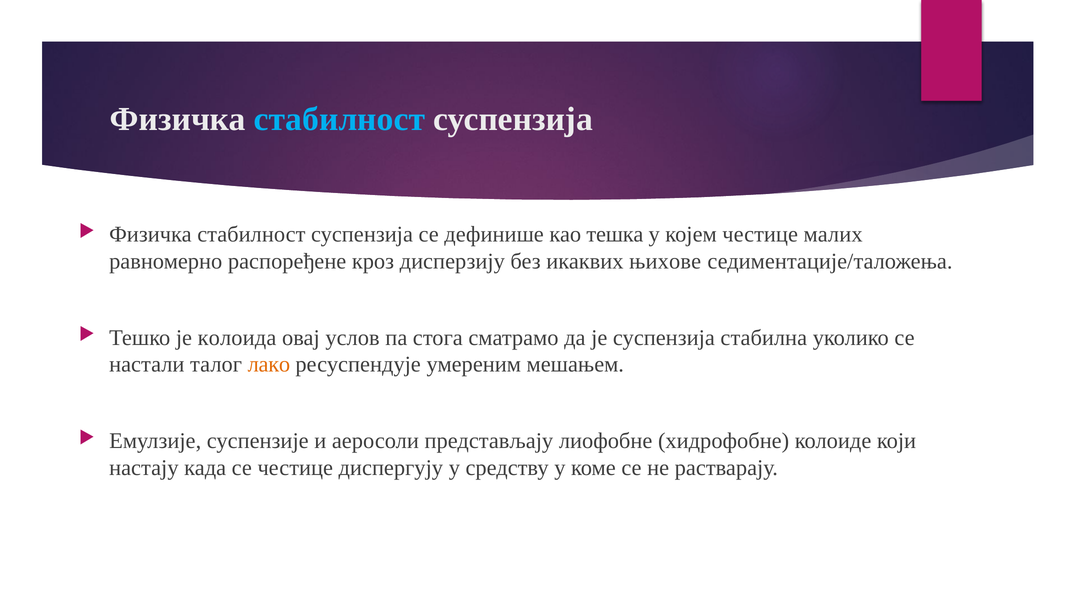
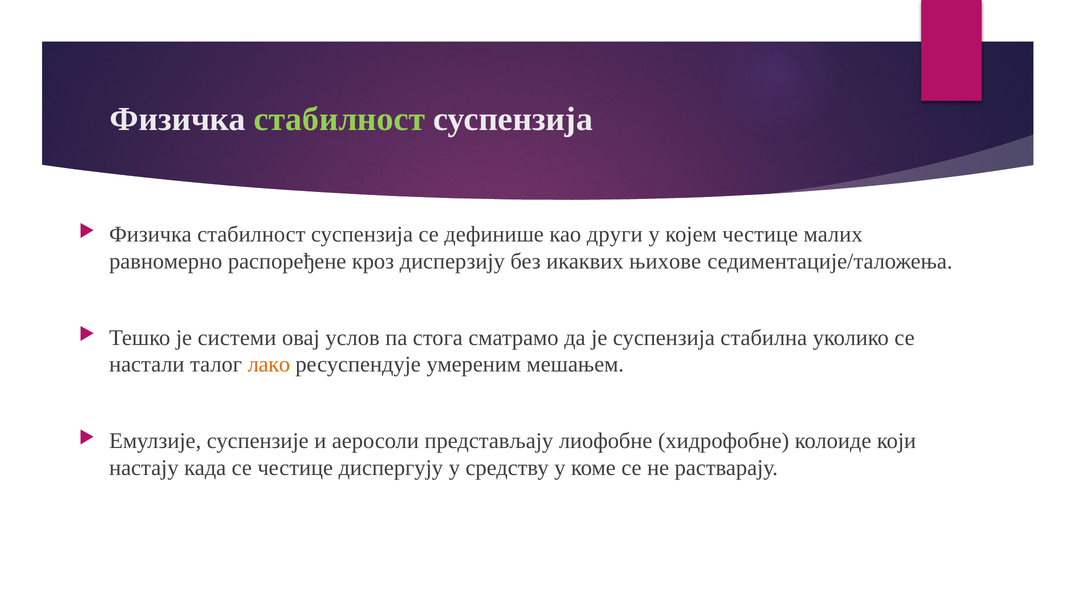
стабилност at (340, 119) colour: light blue -> light green
тешка: тешка -> други
колоида: колоида -> системи
